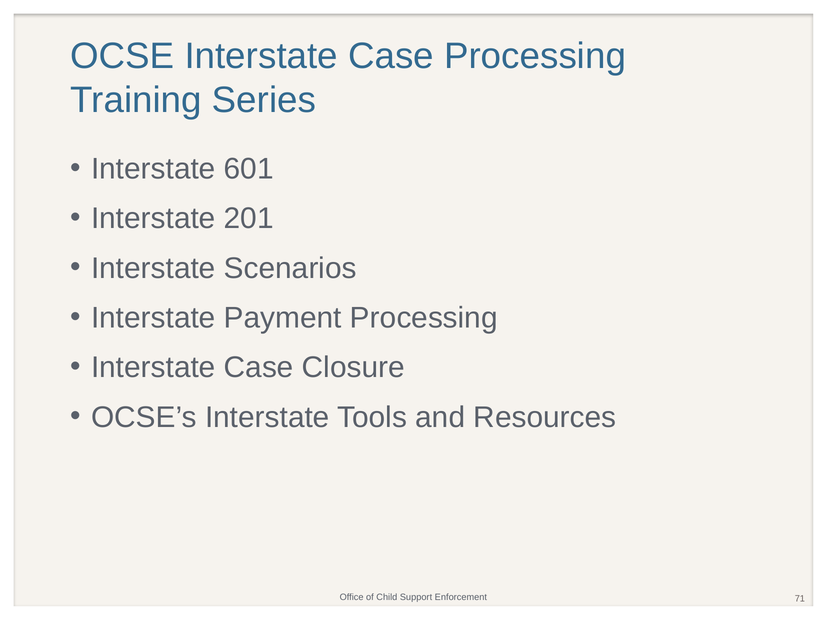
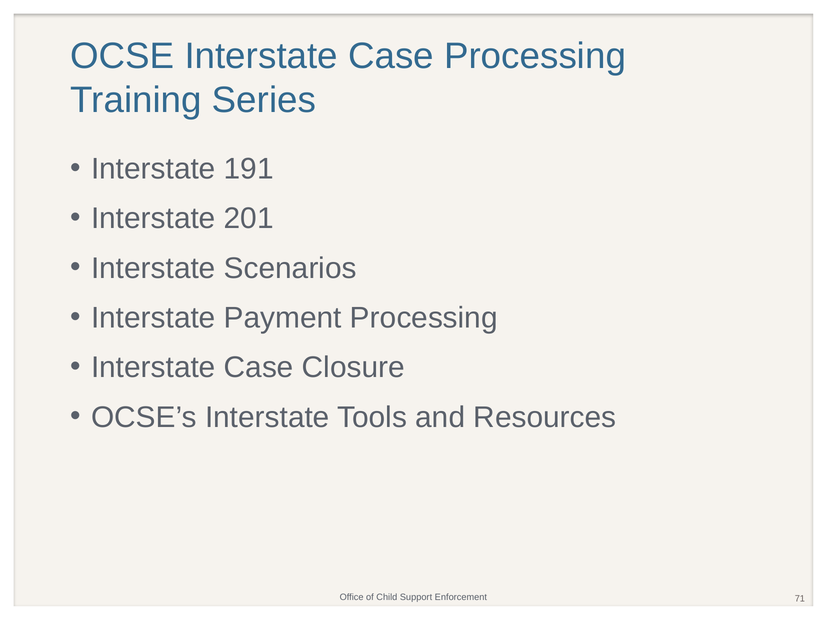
601: 601 -> 191
